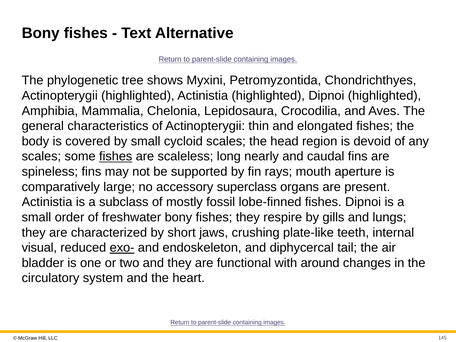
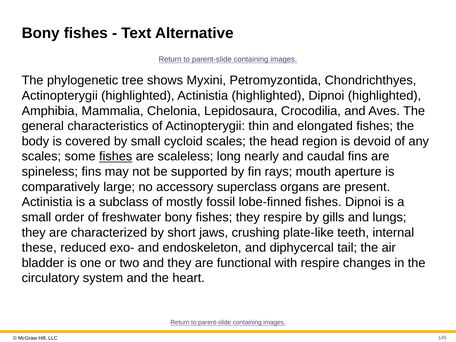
visual: visual -> these
exo- underline: present -> none
with around: around -> respire
